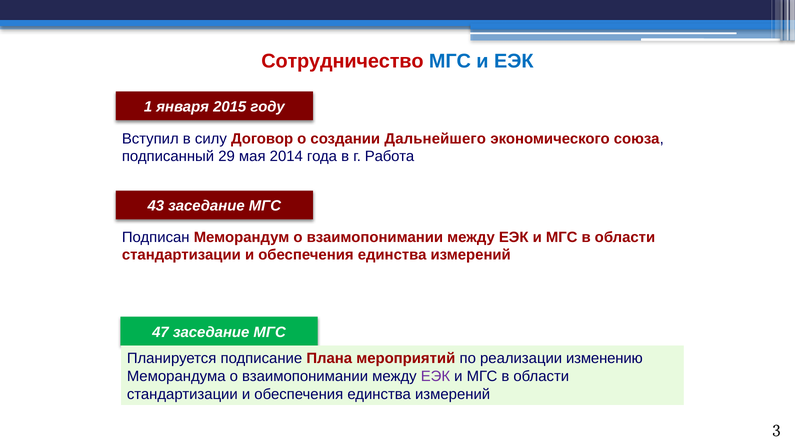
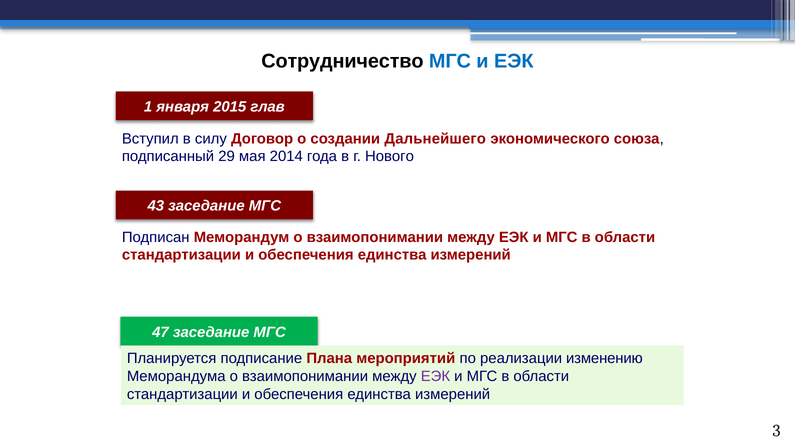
Сотрудничество colour: red -> black
году: году -> глав
Работа: Работа -> Нового
